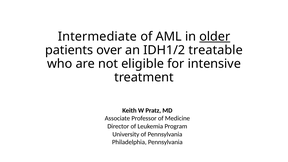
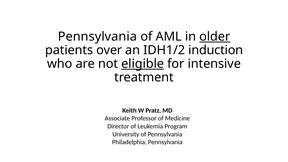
Intermediate at (97, 37): Intermediate -> Pennsylvania
treatable: treatable -> induction
eligible underline: none -> present
